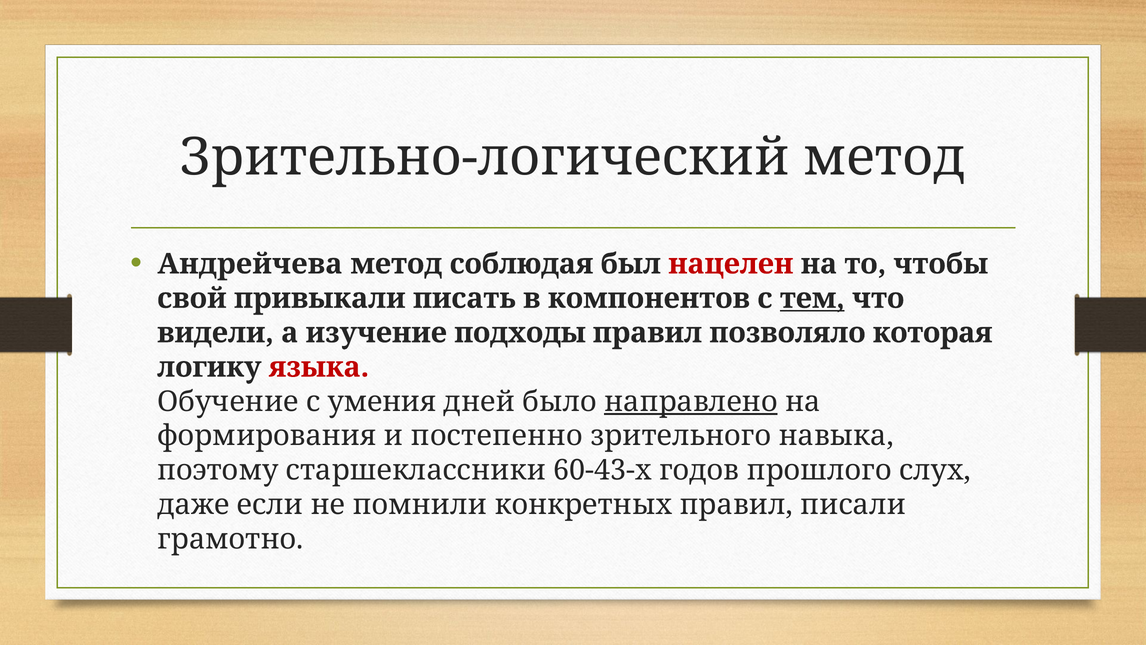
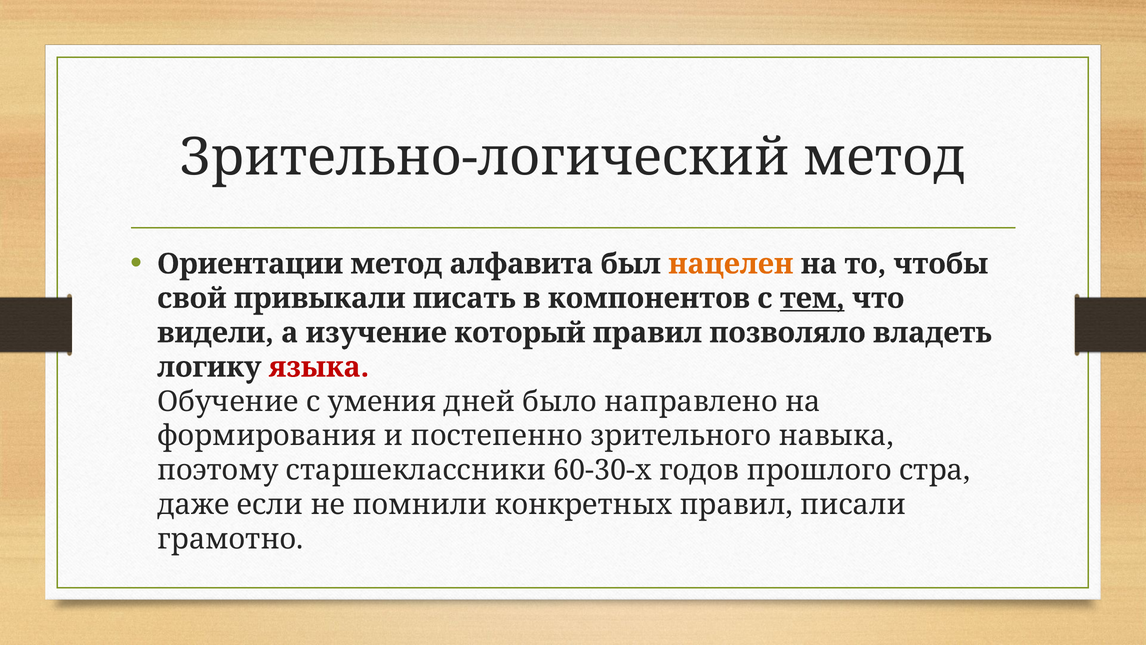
Андрейчева: Андрейчева -> Ориентации
соблюдая: соблюдая -> алфавита
нацелен colour: red -> orange
подходы: подходы -> который
которая: которая -> владеть
направлено underline: present -> none
60-43-х: 60-43-х -> 60-30-х
слух: слух -> стра
